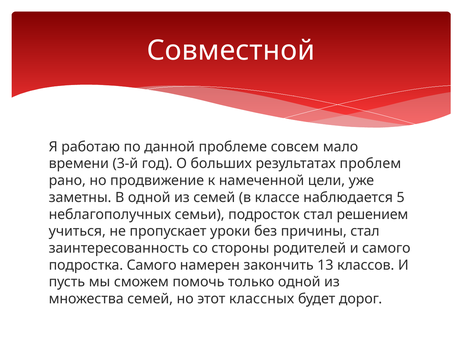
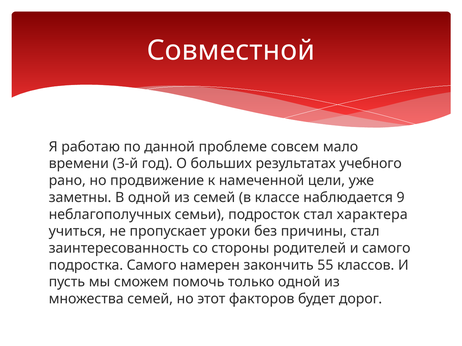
проблем: проблем -> учебного
5: 5 -> 9
решением: решением -> характера
13: 13 -> 55
классных: классных -> факторов
